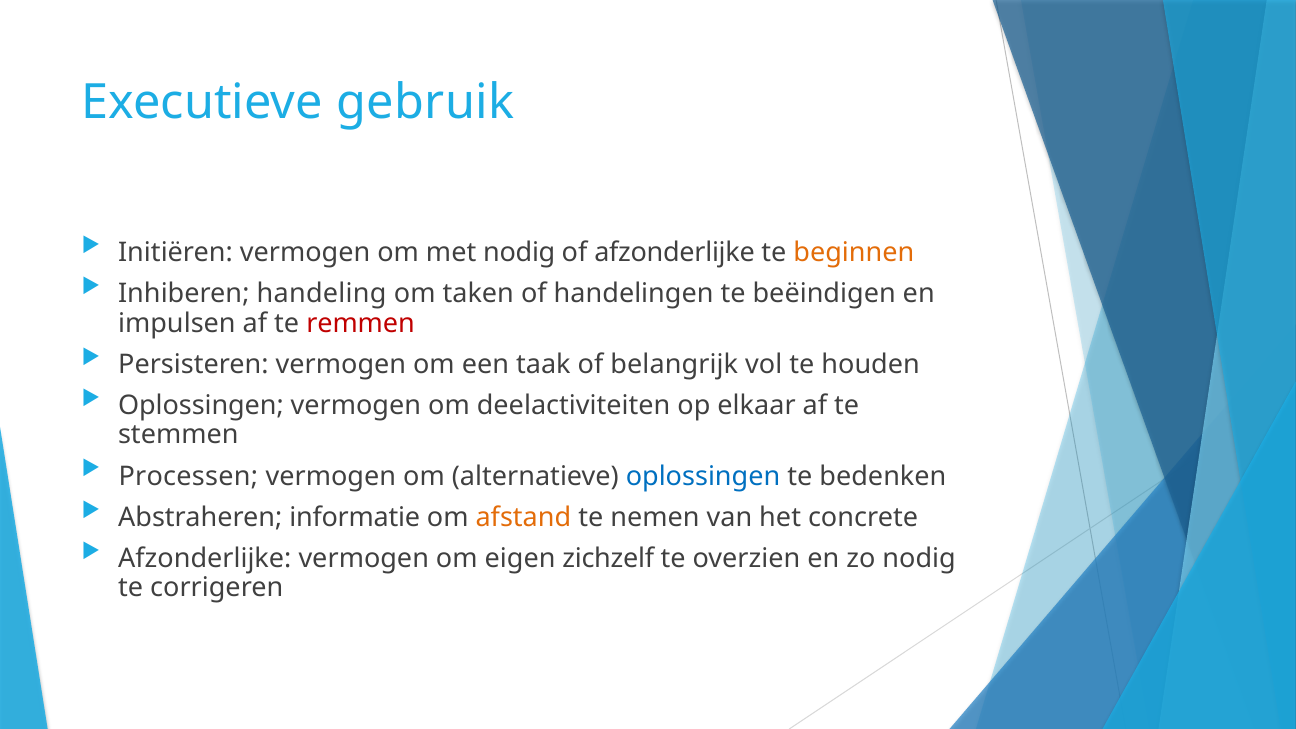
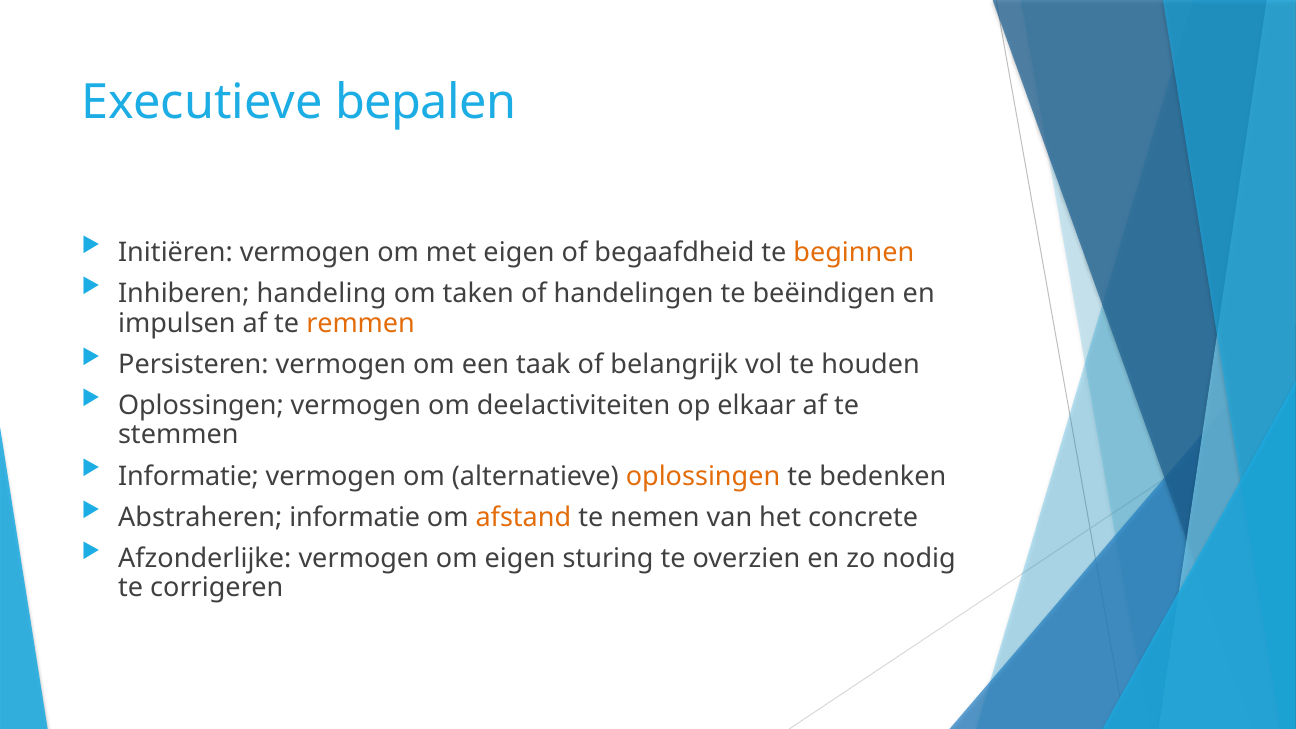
gebruik: gebruik -> bepalen
met nodig: nodig -> eigen
of afzonderlijke: afzonderlijke -> begaafdheid
remmen colour: red -> orange
Processen at (188, 476): Processen -> Informatie
oplossingen at (703, 476) colour: blue -> orange
zichzelf: zichzelf -> sturing
